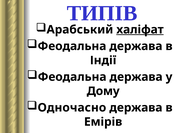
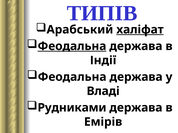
Феодальна at (72, 46) underline: none -> present
Дому: Дому -> Владі
Одночасно: Одночасно -> Рудниками
